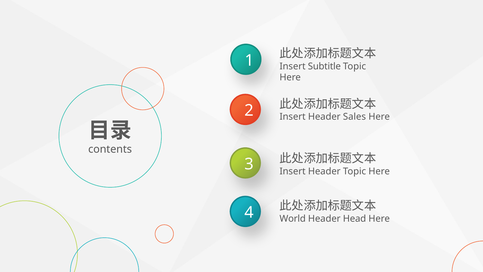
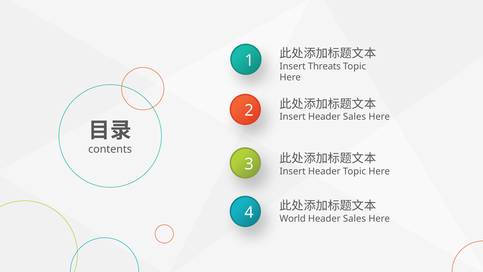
Subtitle: Subtitle -> Threats
Head at (355, 218): Head -> Sales
